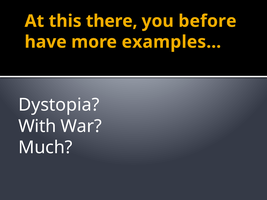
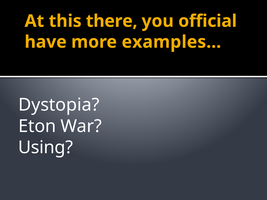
before: before -> official
With: With -> Eton
Much: Much -> Using
